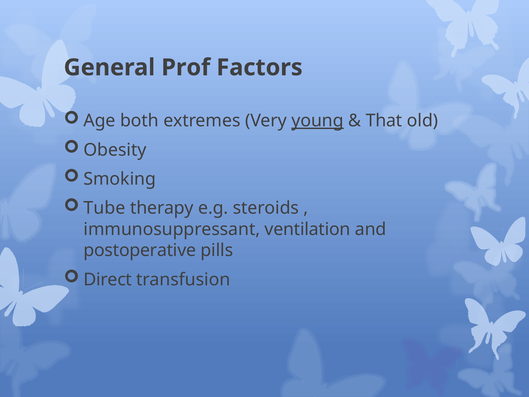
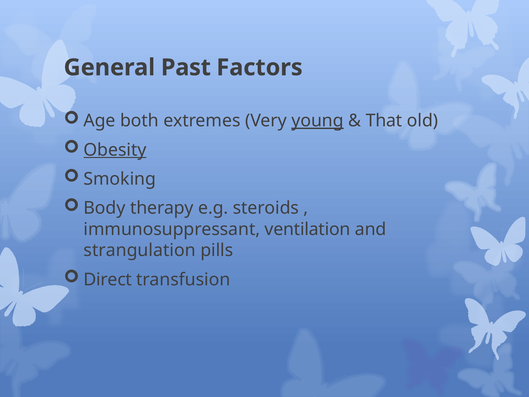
Prof: Prof -> Past
Obesity underline: none -> present
Tube: Tube -> Body
postoperative: postoperative -> strangulation
